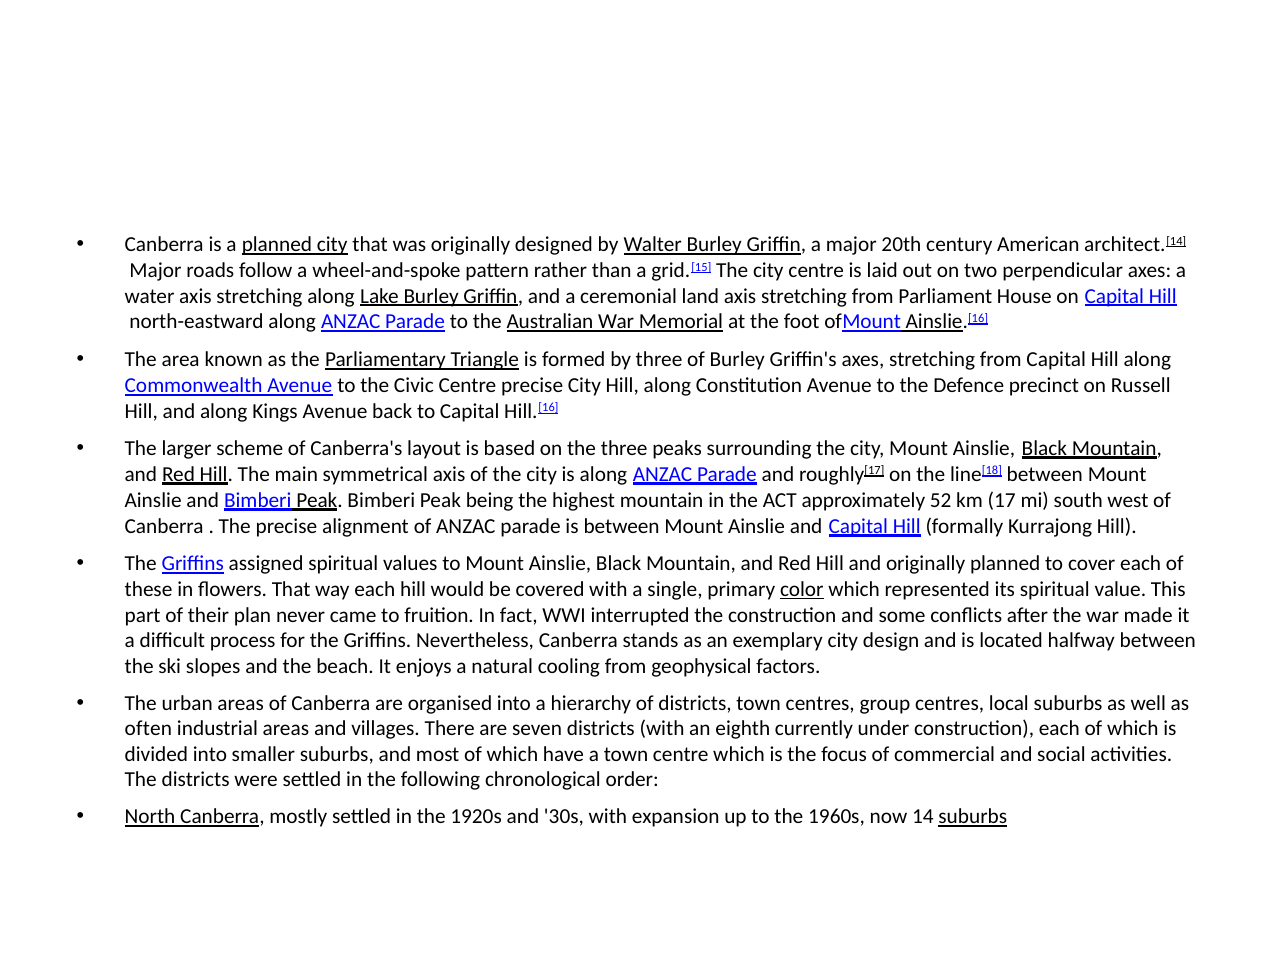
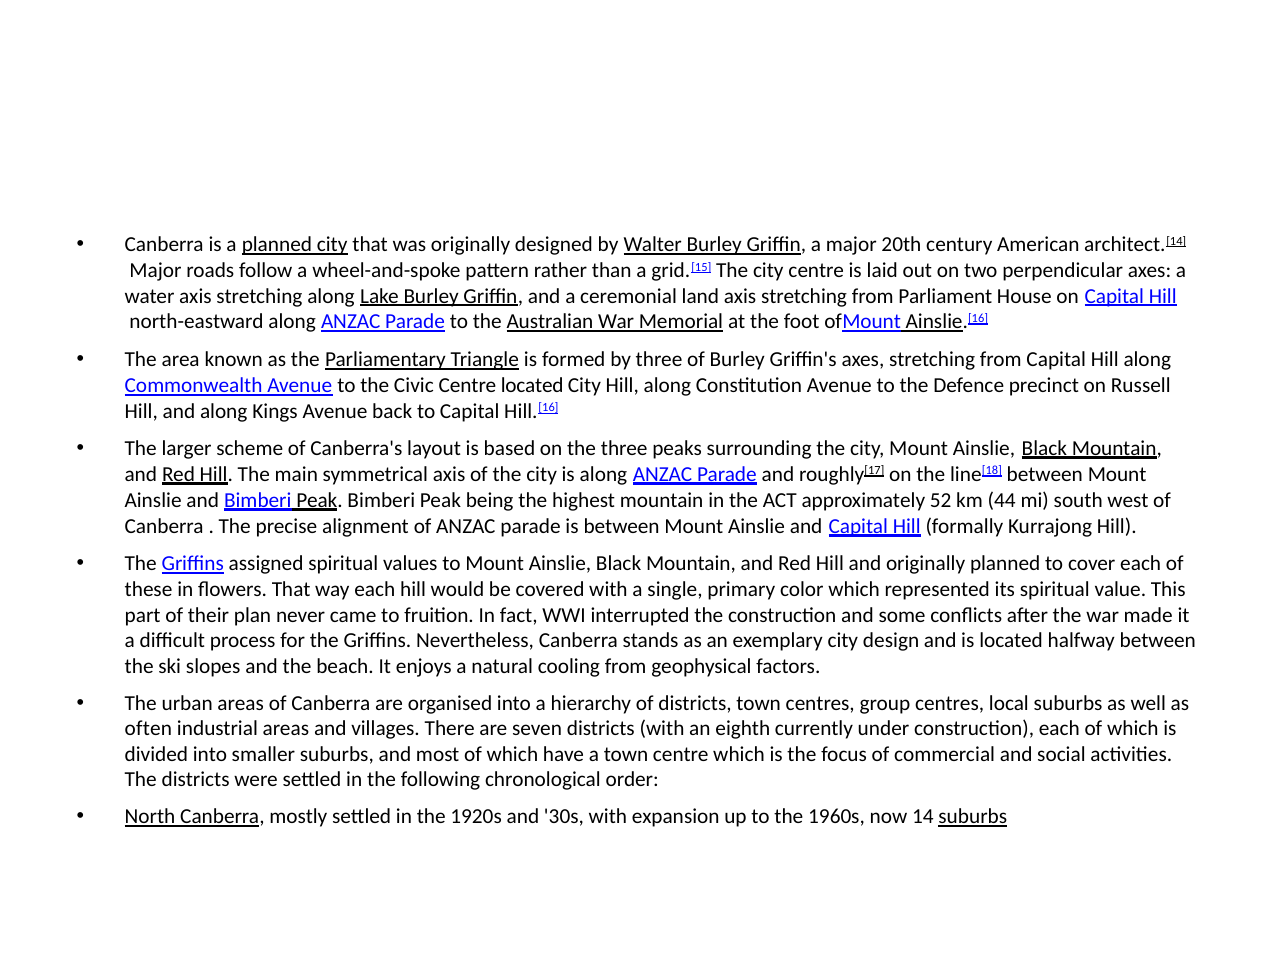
Centre precise: precise -> located
17: 17 -> 44
color underline: present -> none
